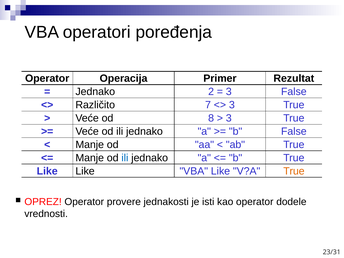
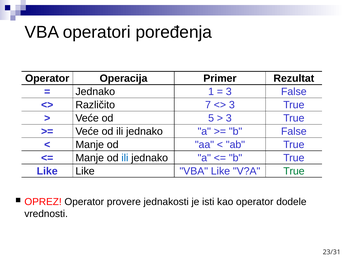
2: 2 -> 1
8: 8 -> 5
True at (294, 171) colour: orange -> green
